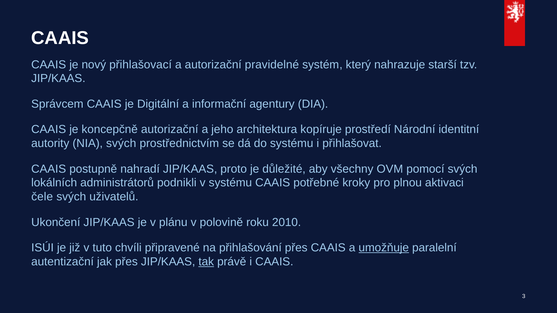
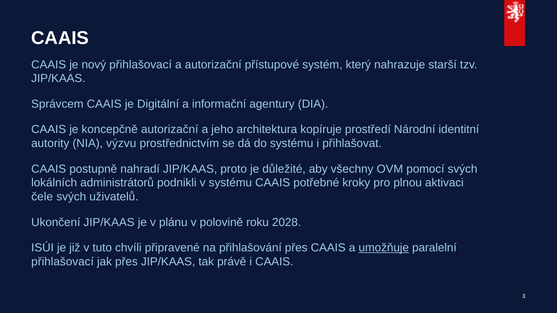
pravidelné: pravidelné -> přístupové
NIA svých: svých -> výzvu
2010: 2010 -> 2028
autentizační at (63, 262): autentizační -> přihlašovací
tak underline: present -> none
